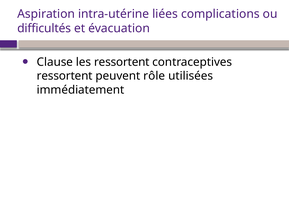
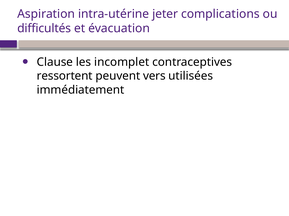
liées: liées -> jeter
les ressortent: ressortent -> incomplet
rôle: rôle -> vers
